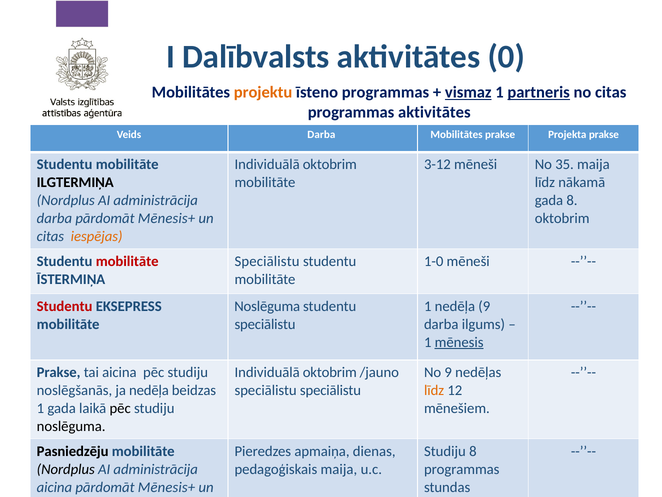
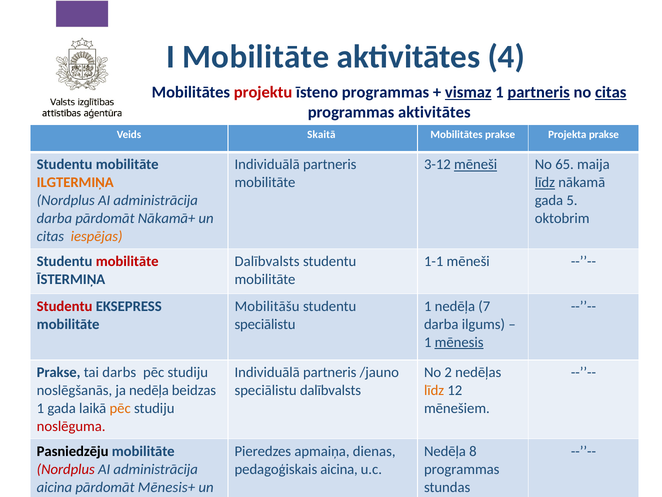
I Dalībvalsts: Dalībvalsts -> Mobilitāte
0: 0 -> 4
projektu colour: orange -> red
citas at (611, 92) underline: none -> present
Veids Darba: Darba -> Skaitā
oktobrim at (330, 164): oktobrim -> partneris
mēneši at (476, 164) underline: none -> present
35: 35 -> 65
ILGTERMIŅA colour: black -> orange
līdz at (545, 182) underline: none -> present
gada 8: 8 -> 5
Mēnesis+ at (166, 218): Mēnesis+ -> Nākamā+
Speciālistu at (267, 261): Speciālistu -> Dalībvalsts
1-0: 1-0 -> 1-1
Noslēguma at (267, 306): Noslēguma -> Mobilitāšu
nedēļa 9: 9 -> 7
tai aicina: aicina -> darbs
oktobrim at (330, 372): oktobrim -> partneris
No 9: 9 -> 2
speciālistu speciālistu: speciālistu -> dalībvalsts
pēc at (120, 408) colour: black -> orange
noslēguma at (71, 426) colour: black -> red
Studiju at (445, 451): Studiju -> Nedēļa
Nordplus at (66, 469) colour: black -> red
pedagoģiskais maija: maija -> aicina
